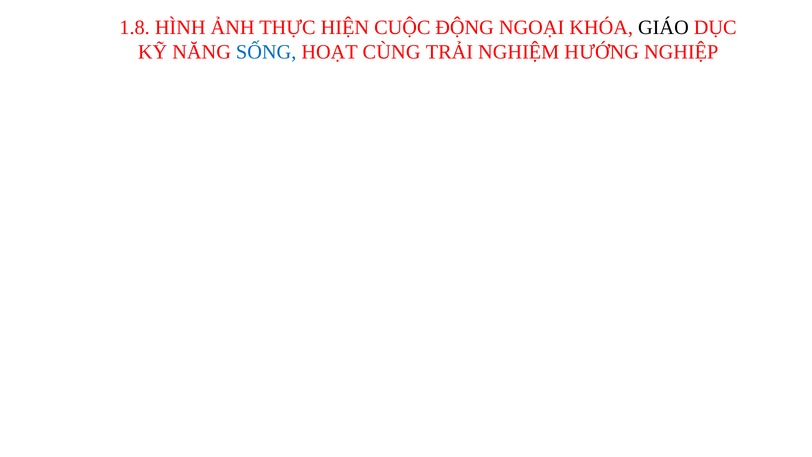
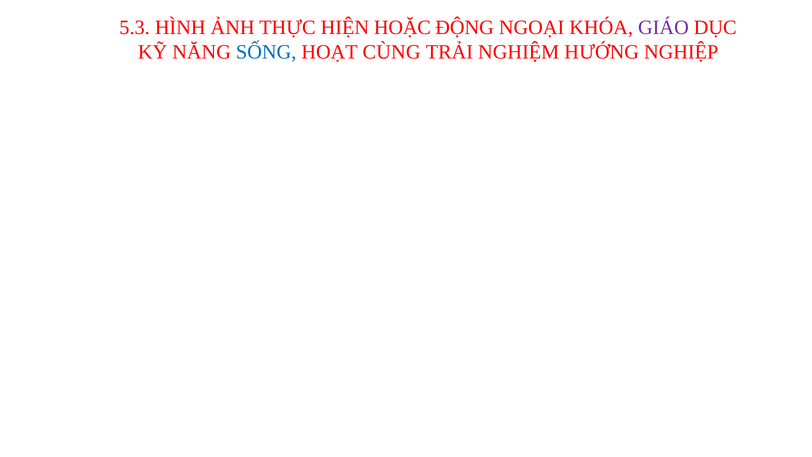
1.8: 1.8 -> 5.3
CUỘC: CUỘC -> HOẶC
GIÁO colour: black -> purple
